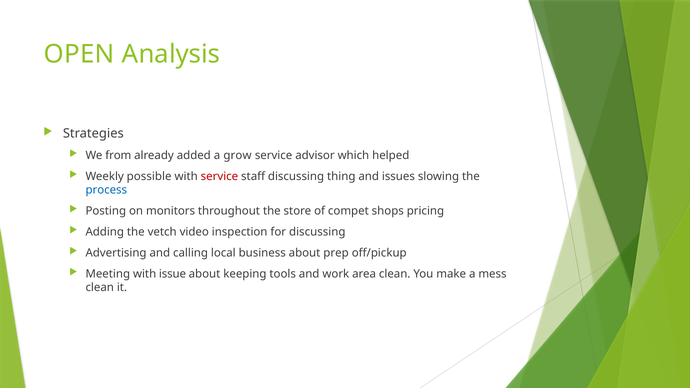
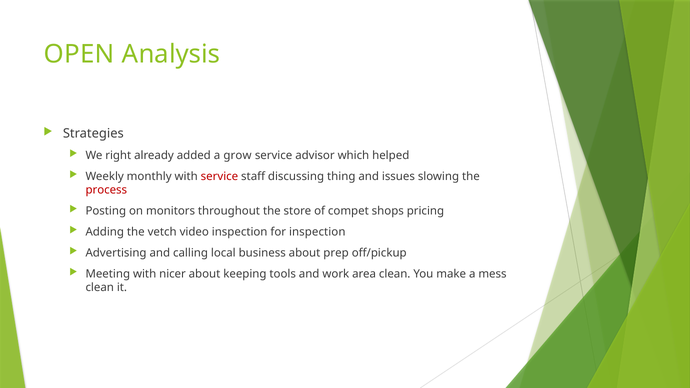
from: from -> right
possible: possible -> monthly
process colour: blue -> red
for discussing: discussing -> inspection
issue: issue -> nicer
